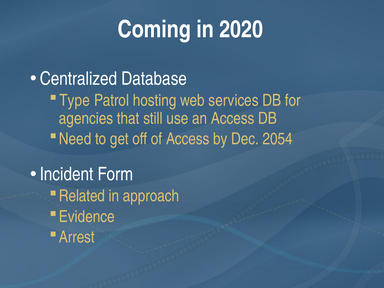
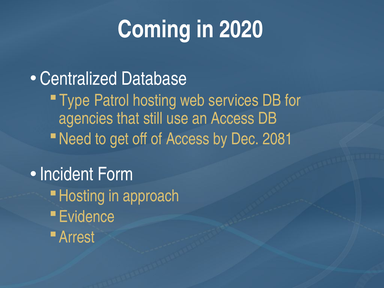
2054: 2054 -> 2081
Related at (82, 196): Related -> Hosting
